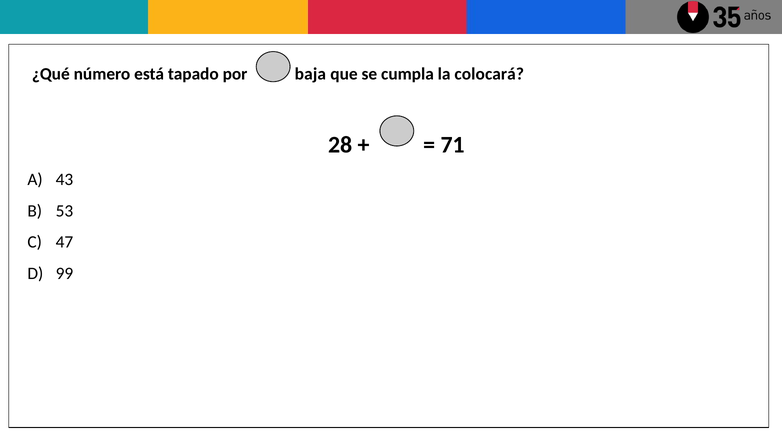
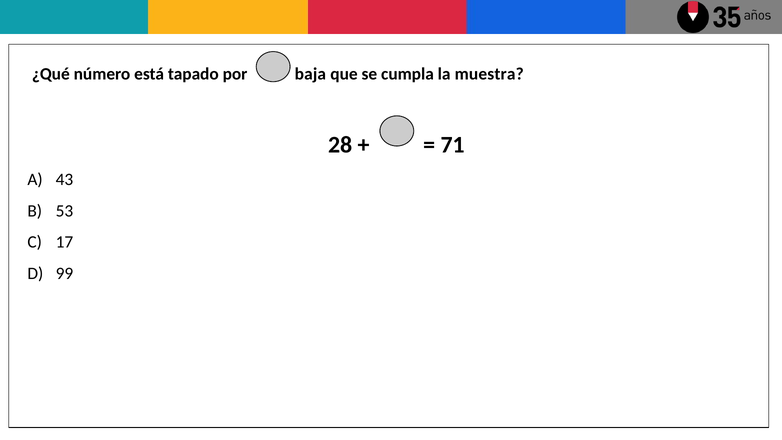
colocará: colocará -> muestra
47: 47 -> 17
